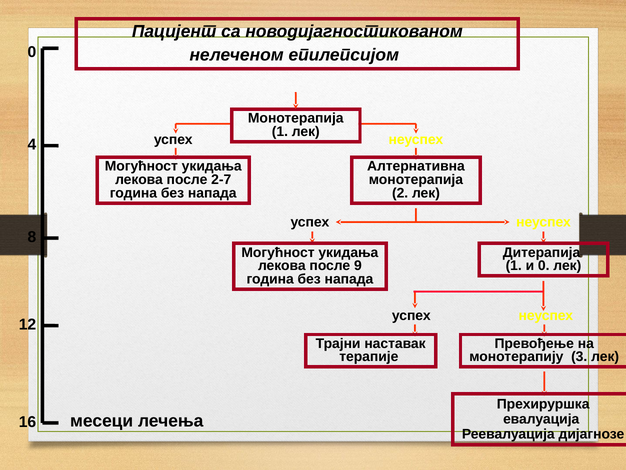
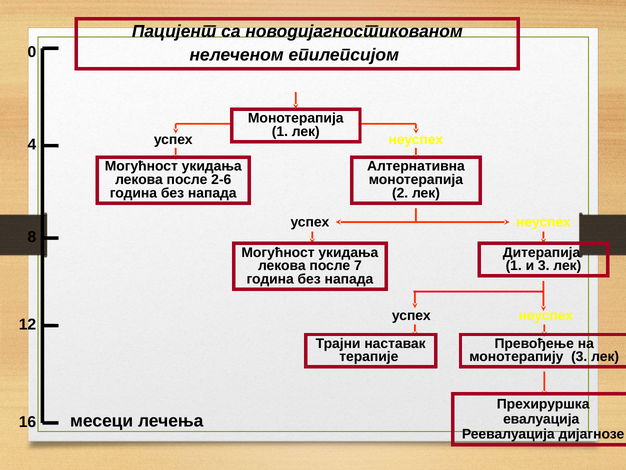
2-7: 2-7 -> 2-6
9: 9 -> 7
и 0: 0 -> 3
